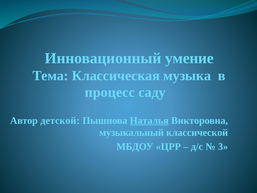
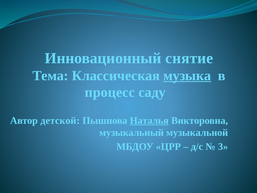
умение: умение -> снятие
музыка underline: none -> present
классической: классической -> музыкальной
